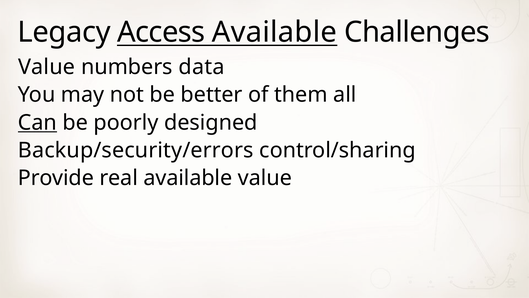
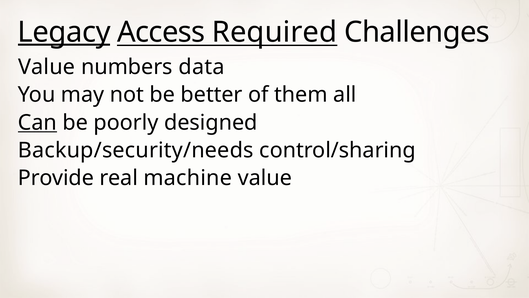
Legacy underline: none -> present
Access Available: Available -> Required
Backup/security/errors: Backup/security/errors -> Backup/security/needs
real available: available -> machine
